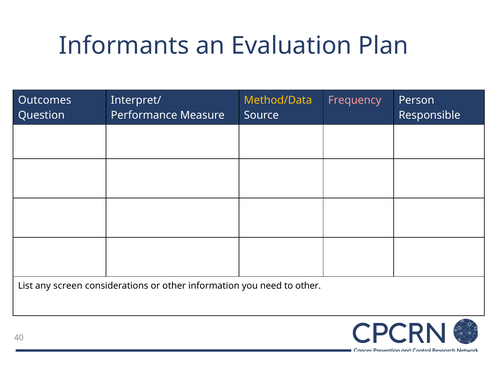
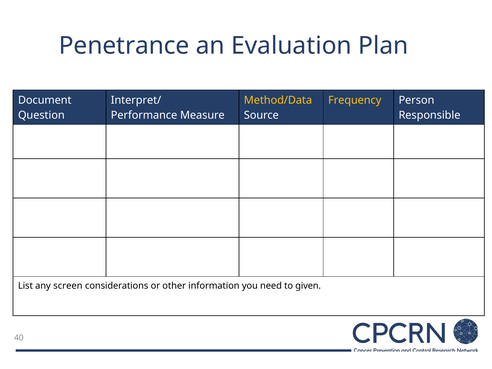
Informants: Informants -> Penetrance
Outcomes: Outcomes -> Document
Frequency colour: pink -> yellow
to other: other -> given
